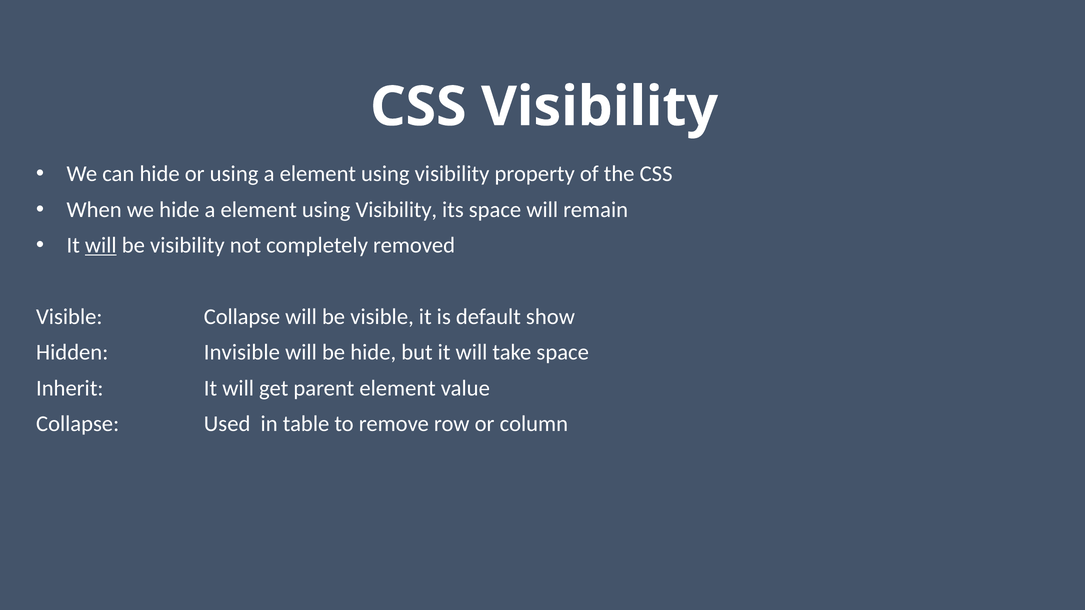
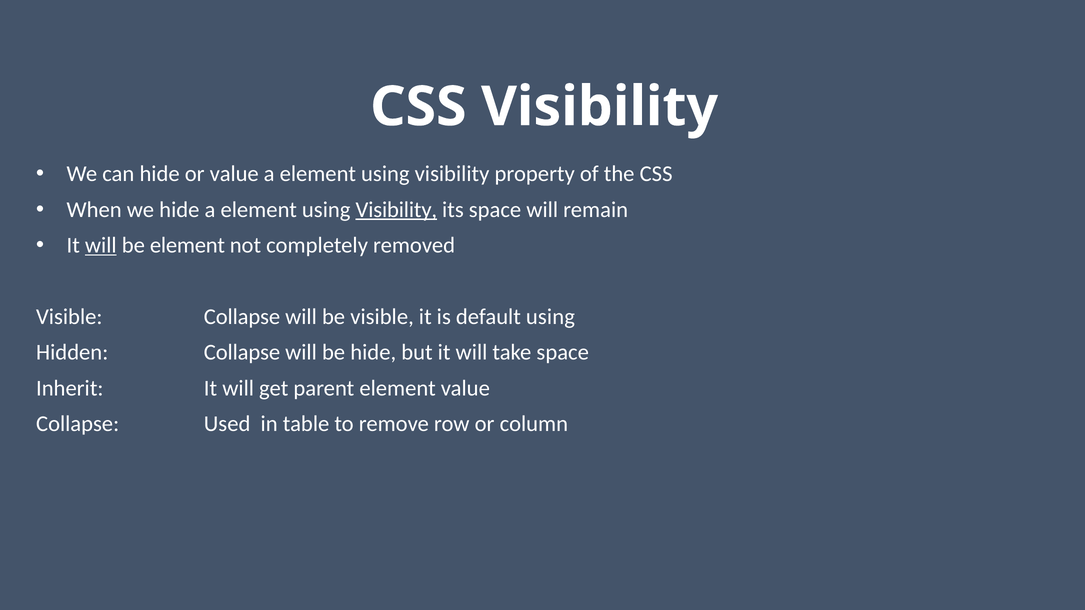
or using: using -> value
Visibility at (396, 210) underline: none -> present
be visibility: visibility -> element
default show: show -> using
Hidden Invisible: Invisible -> Collapse
